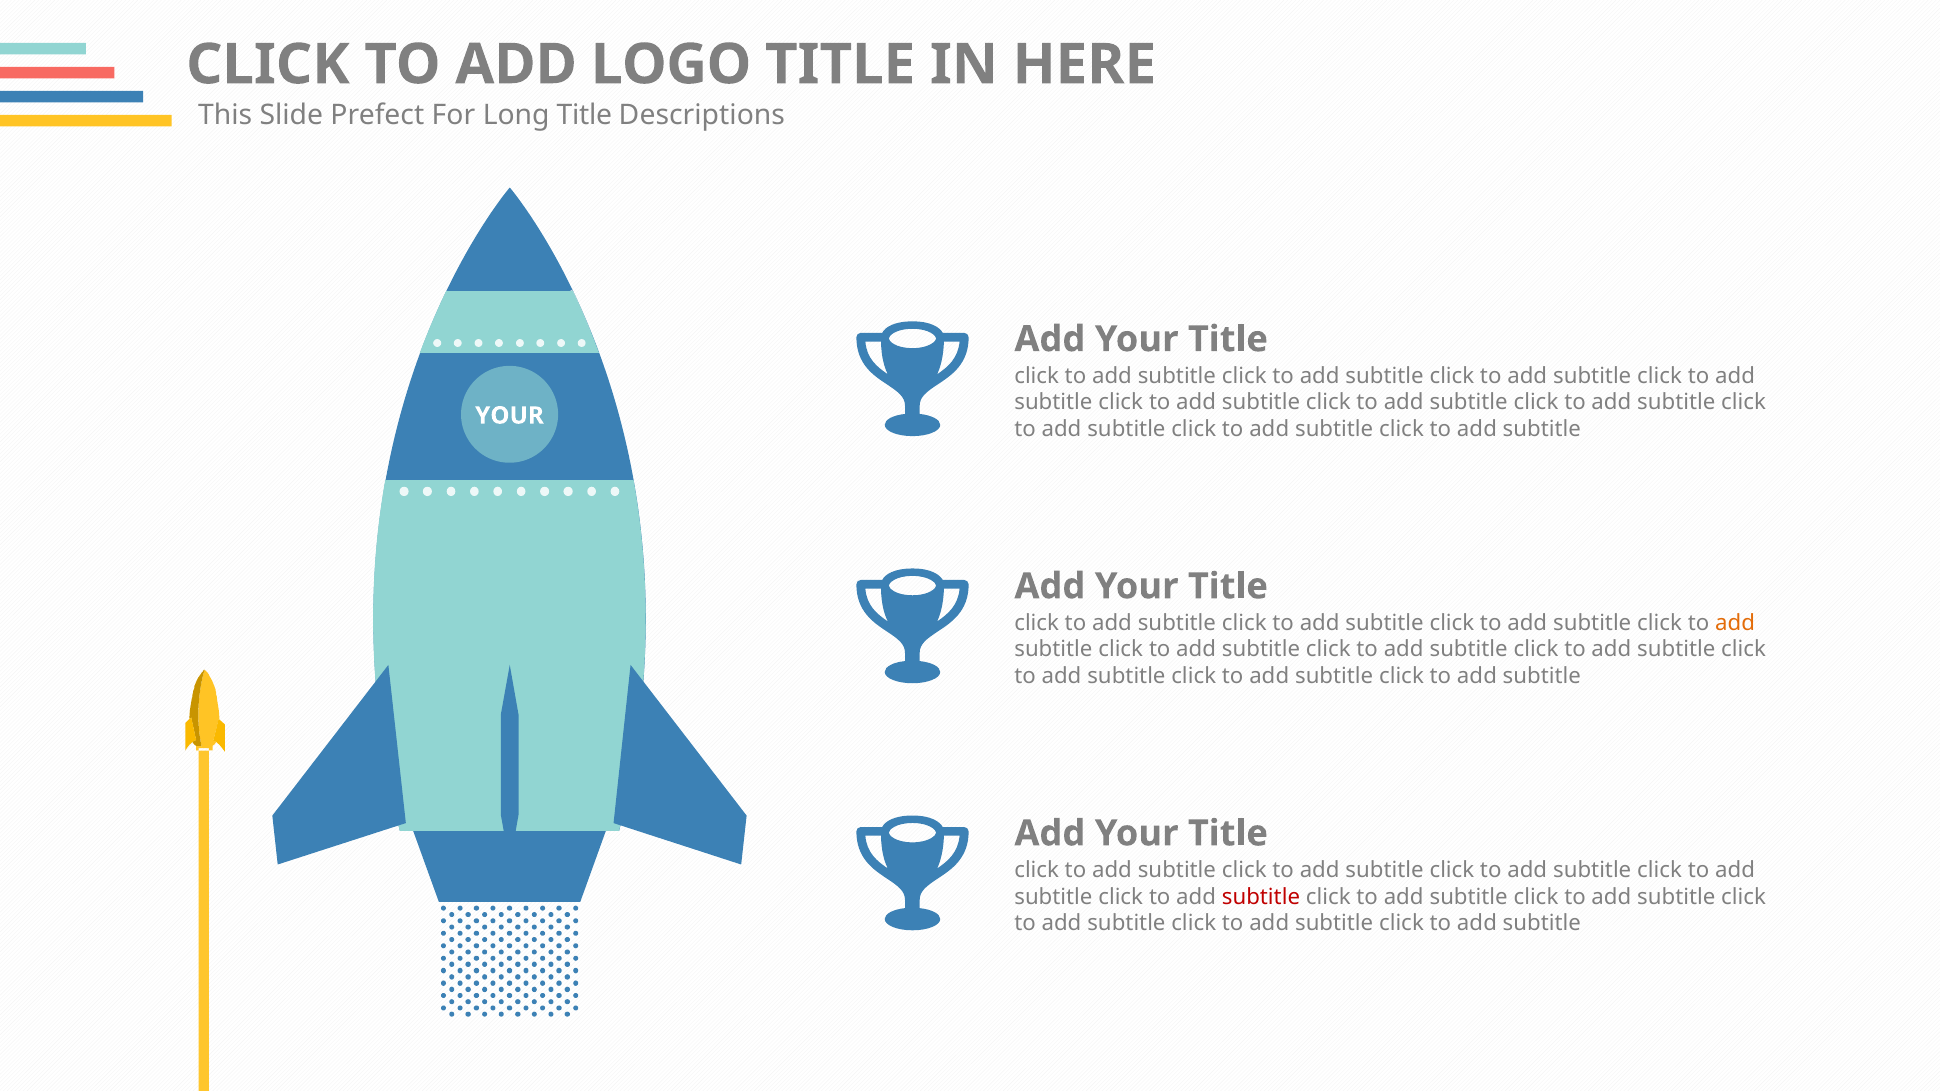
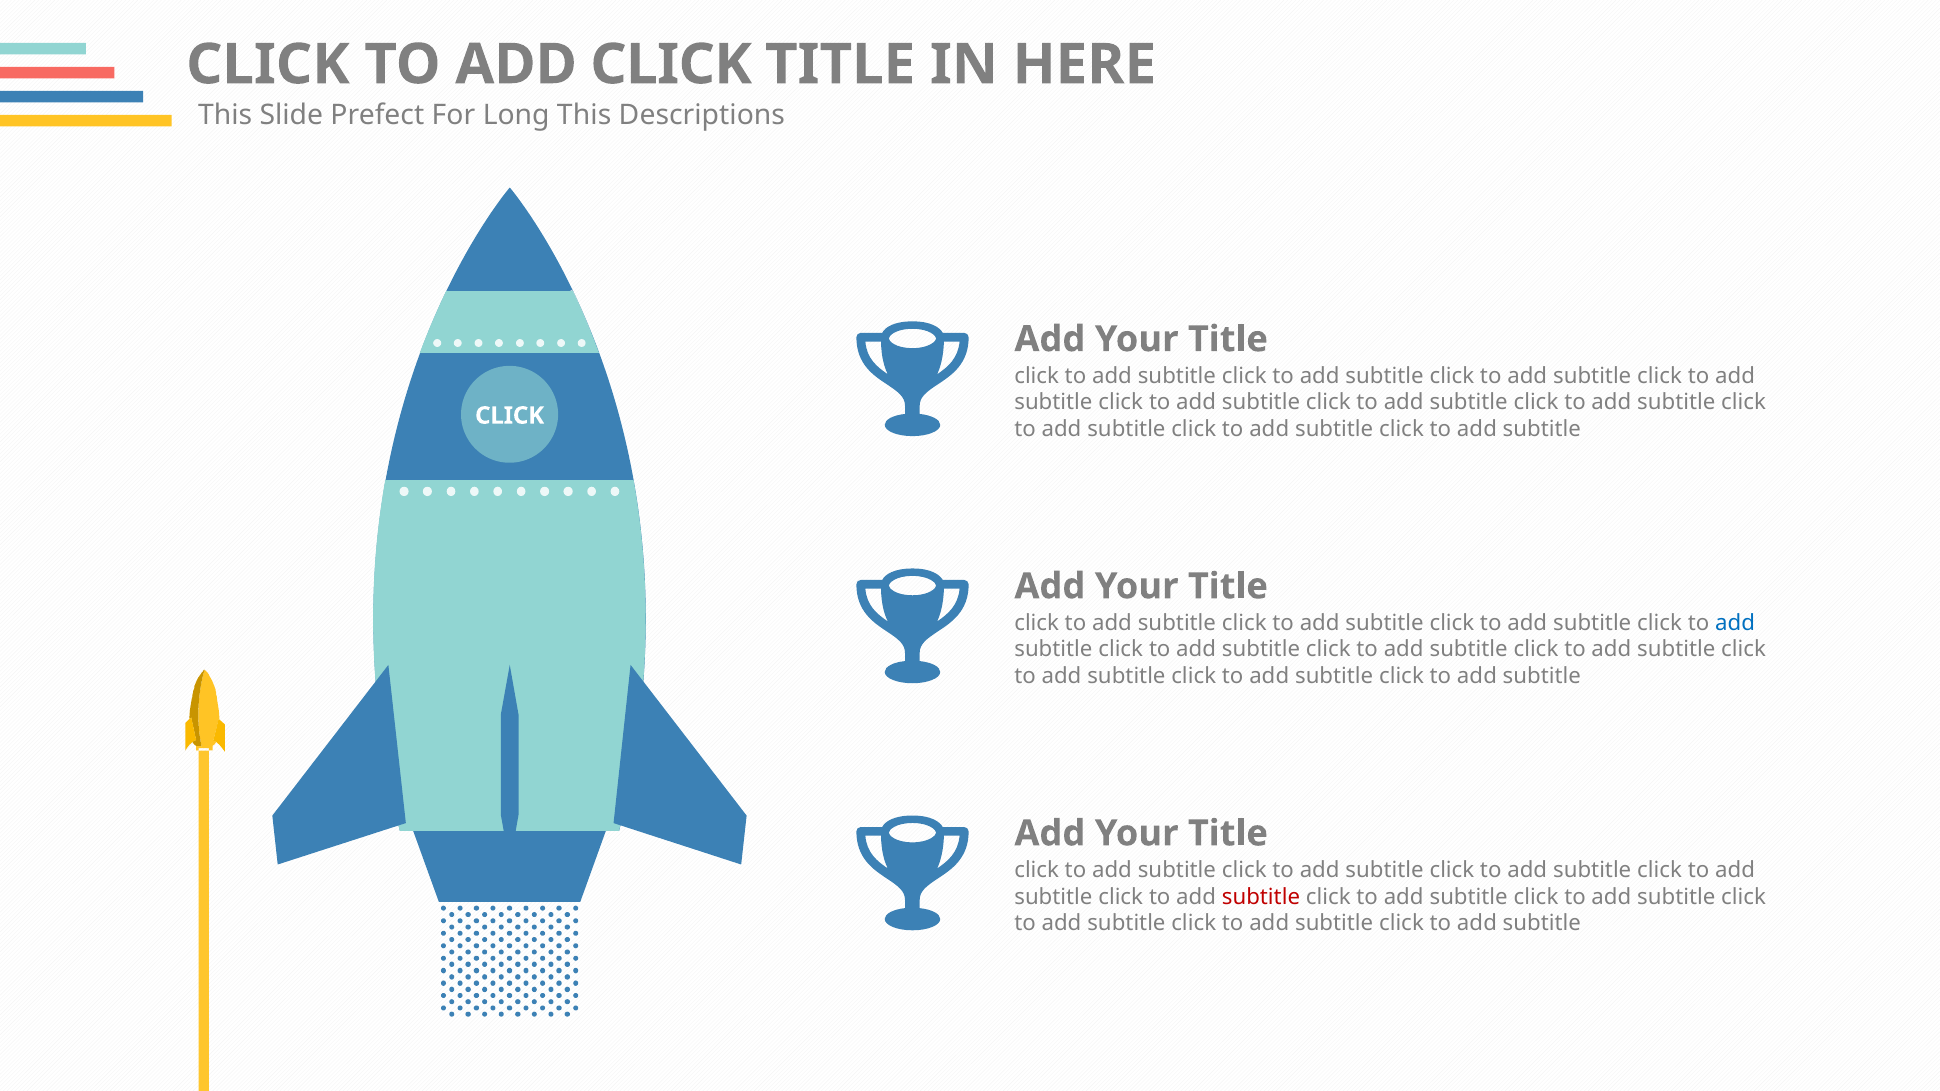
ADD LOGO: LOGO -> CLICK
Long Title: Title -> This
YOUR at (509, 416): YOUR -> CLICK
add at (1735, 623) colour: orange -> blue
